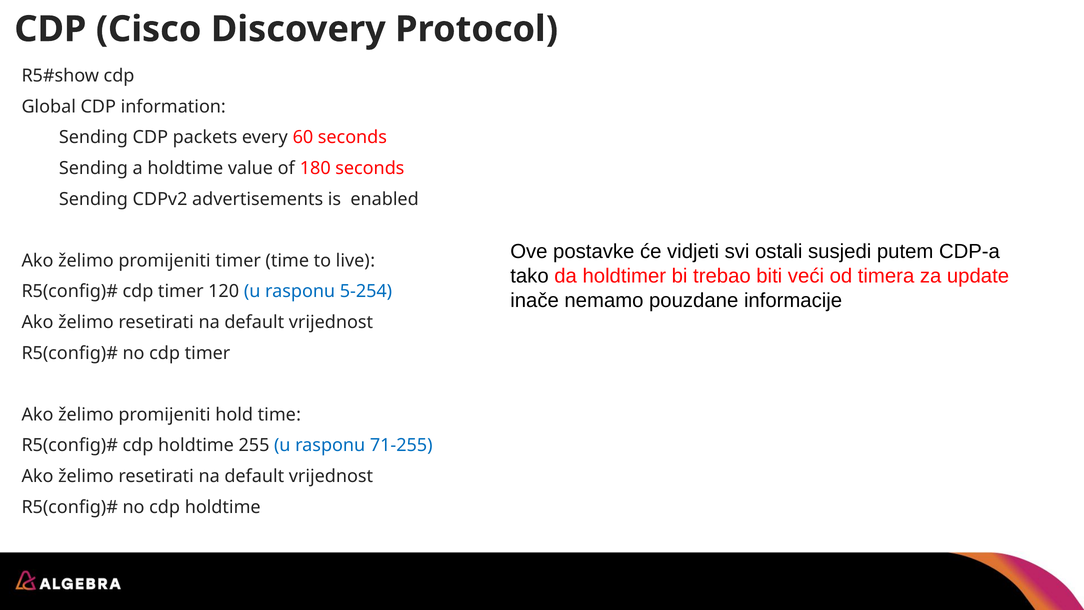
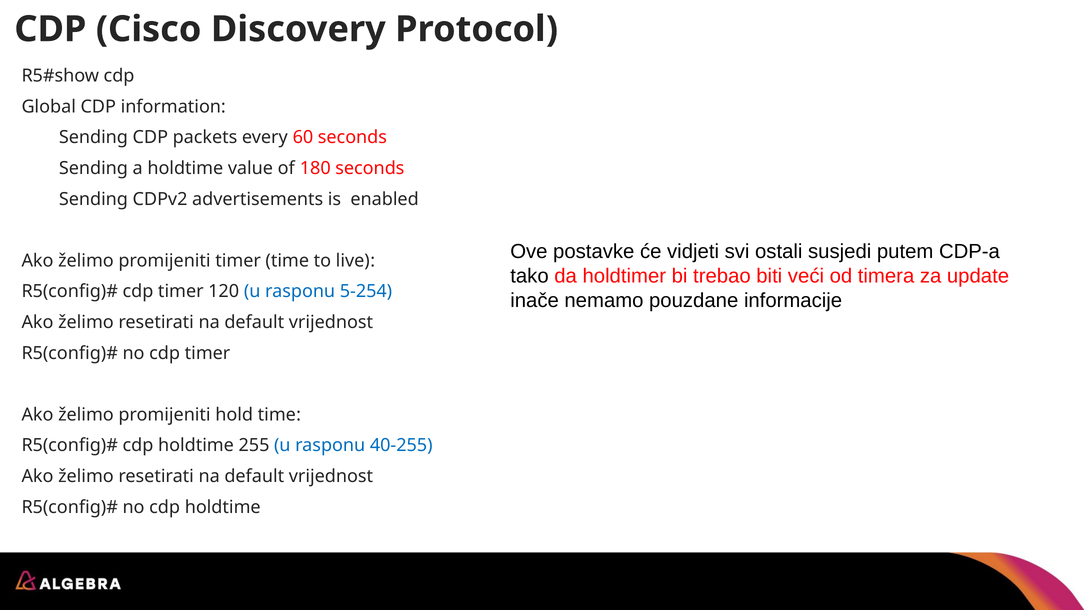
71-255: 71-255 -> 40-255
